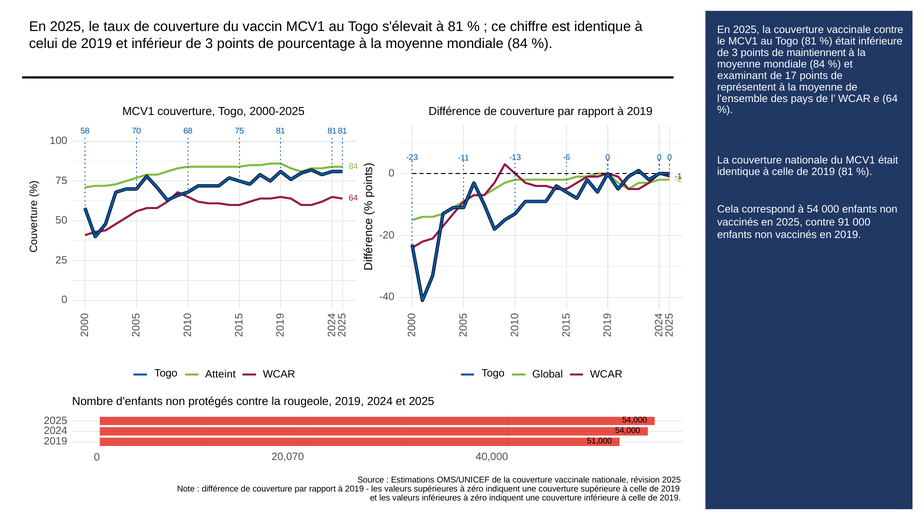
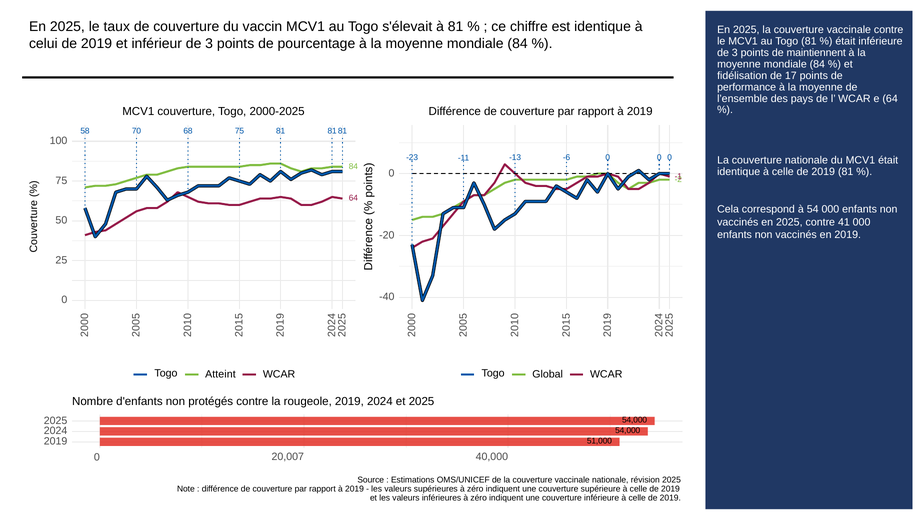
examinant: examinant -> fidélisation
représentent: représentent -> performance
91: 91 -> 41
20,070: 20,070 -> 20,007
